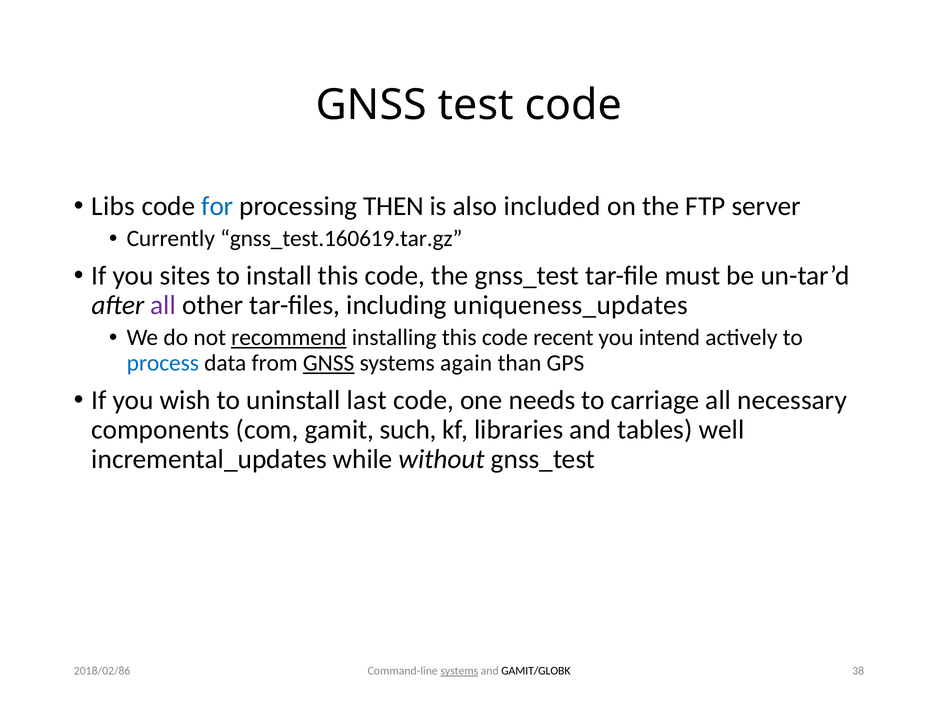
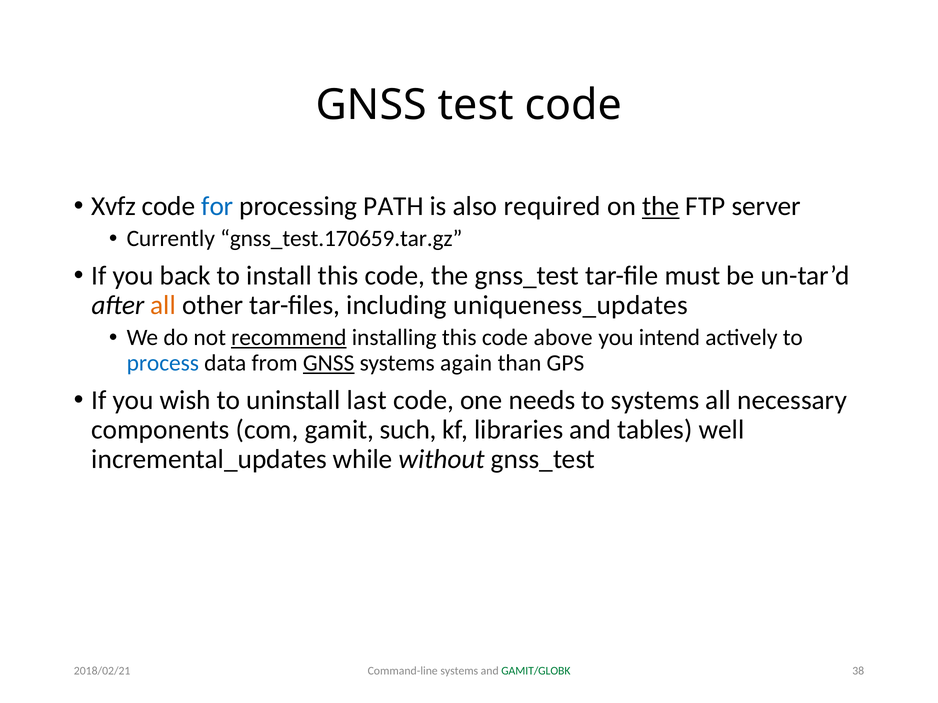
Libs: Libs -> Xvfz
THEN: THEN -> PATH
included: included -> required
the at (661, 207) underline: none -> present
gnss_test.160619.tar.gz: gnss_test.160619.tar.gz -> gnss_test.170659.tar.gz
sites: sites -> back
all at (163, 306) colour: purple -> orange
recent: recent -> above
to carriage: carriage -> systems
systems at (459, 672) underline: present -> none
GAMIT/GLOBK colour: black -> green
2018/02/86: 2018/02/86 -> 2018/02/21
